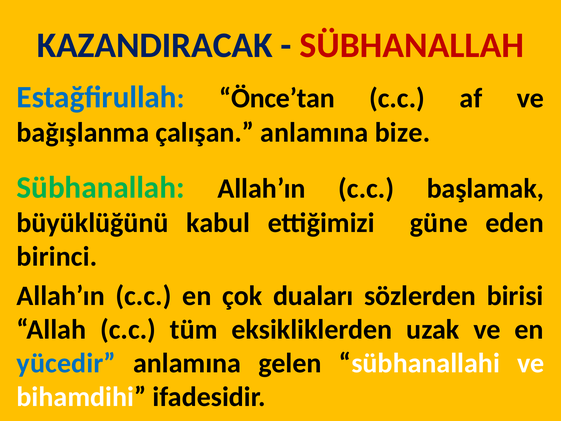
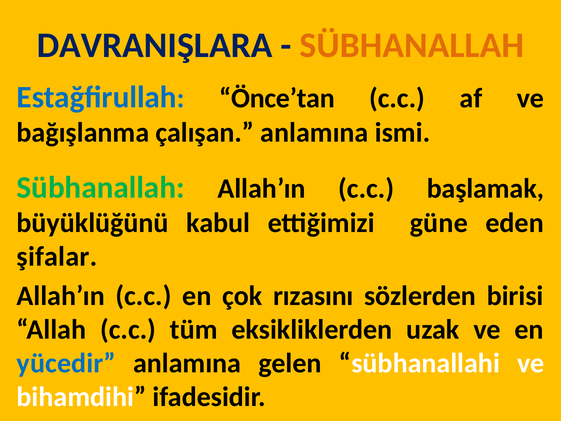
KAZANDIRACAK: KAZANDIRACAK -> DAVRANIŞLARA
SÜBHANALLAH at (412, 45) colour: red -> orange
bize: bize -> ismi
birinci: birinci -> şifalar
duaları: duaları -> rızasını
